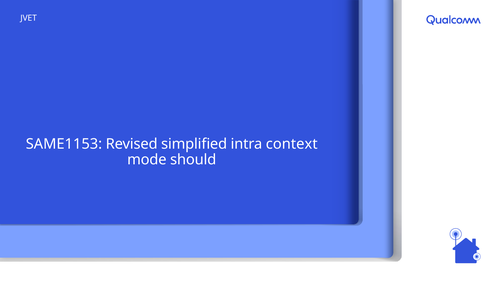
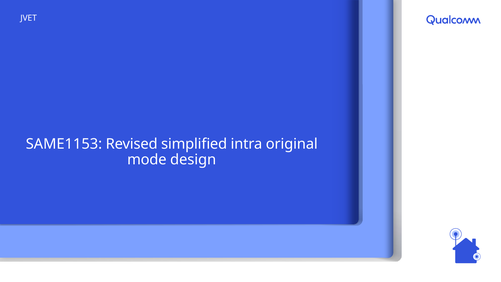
context: context -> original
should: should -> design
